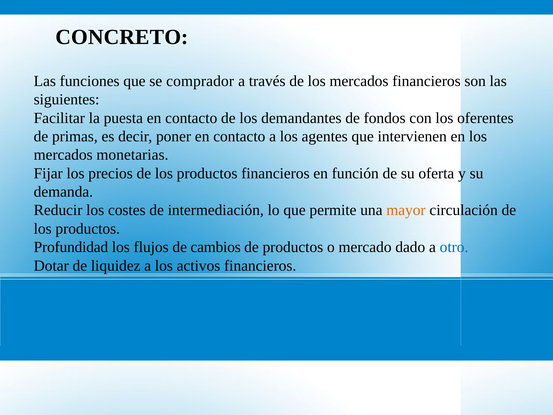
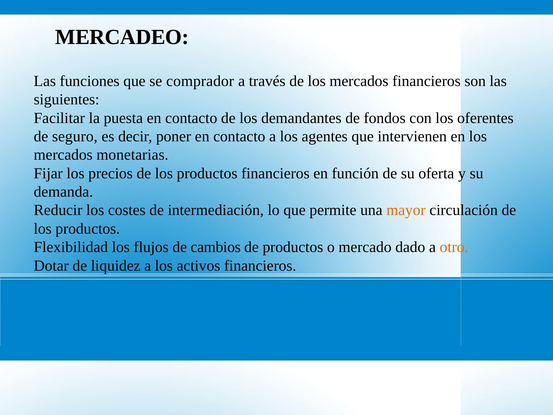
CONCRETO: CONCRETO -> MERCADEO
primas: primas -> seguro
Profundidad: Profundidad -> Flexibilidad
otro colour: blue -> orange
